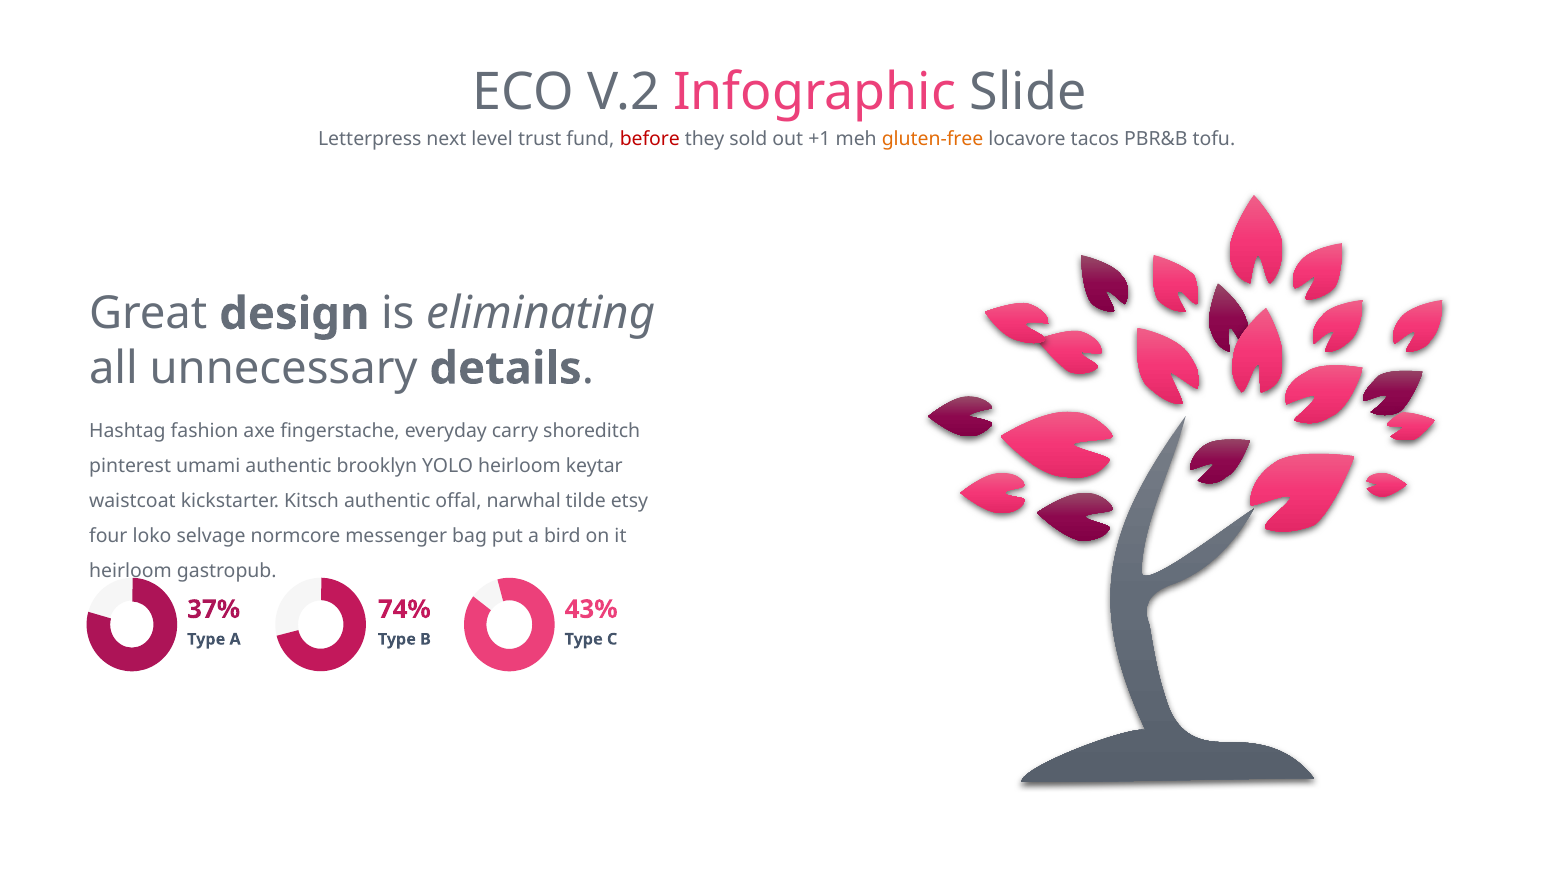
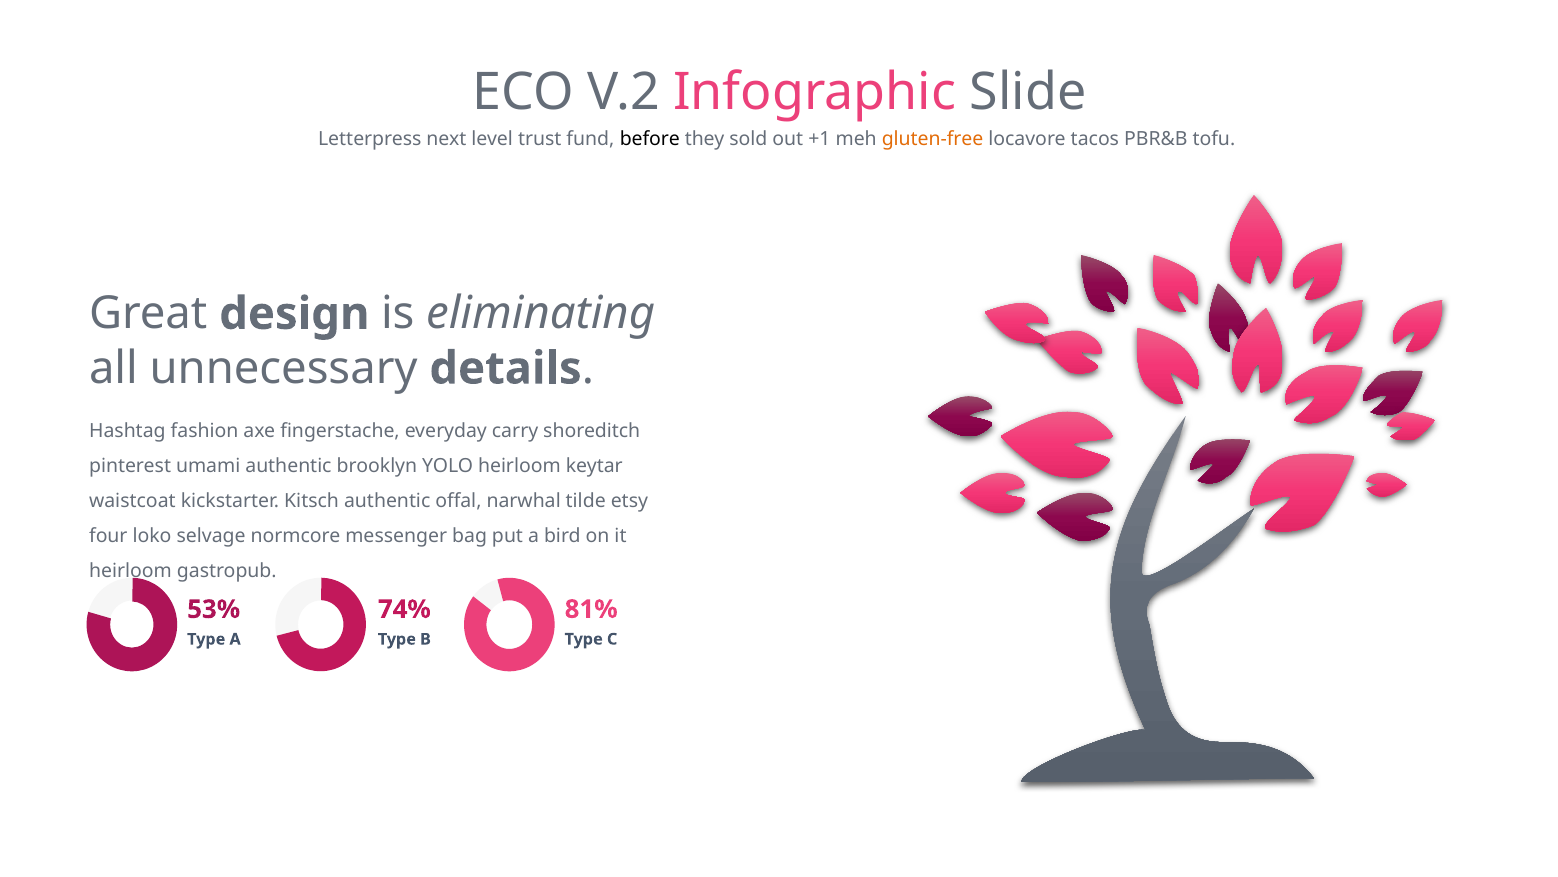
before colour: red -> black
43%: 43% -> 81%
37%: 37% -> 53%
